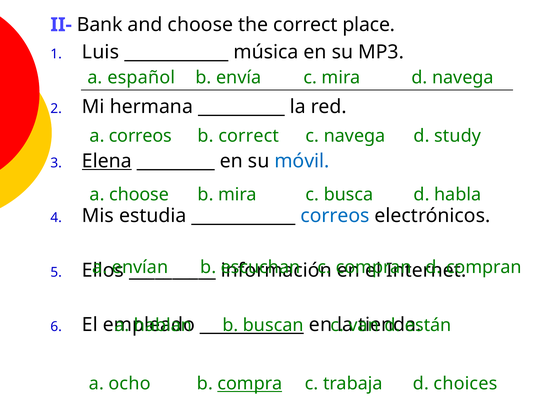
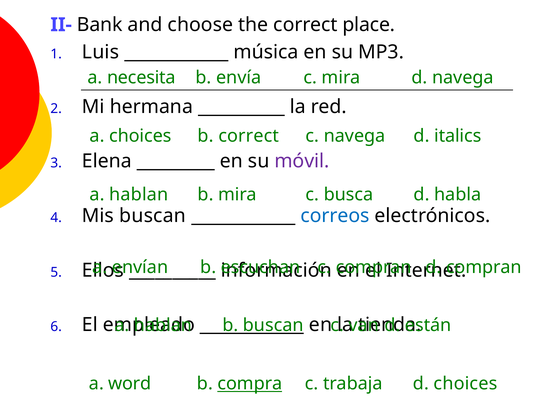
español: español -> necesita
a correos: correos -> choices
study: study -> italics
Elena underline: present -> none
móvil colour: blue -> purple
choose at (139, 195): choose -> hablan
Mis estudia: estudia -> buscan
ocho: ocho -> word
